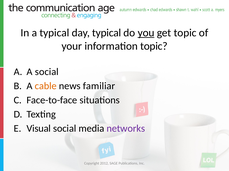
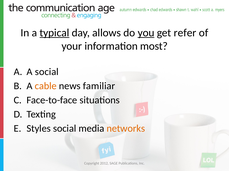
typical at (54, 33) underline: none -> present
day typical: typical -> allows
get topic: topic -> refer
information topic: topic -> most
Visual: Visual -> Styles
networks colour: purple -> orange
